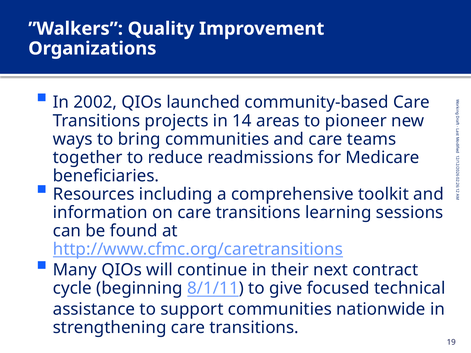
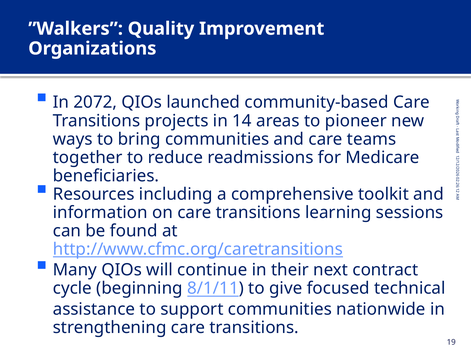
2002: 2002 -> 2072
